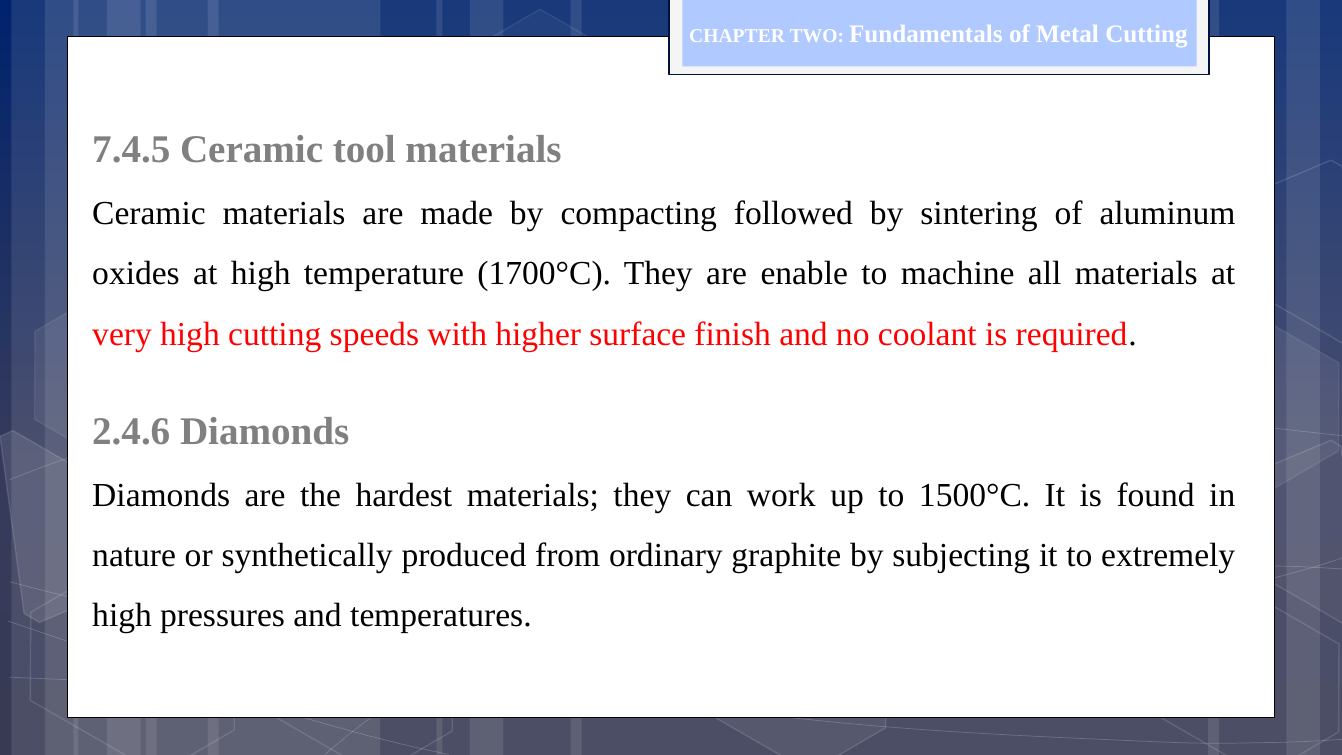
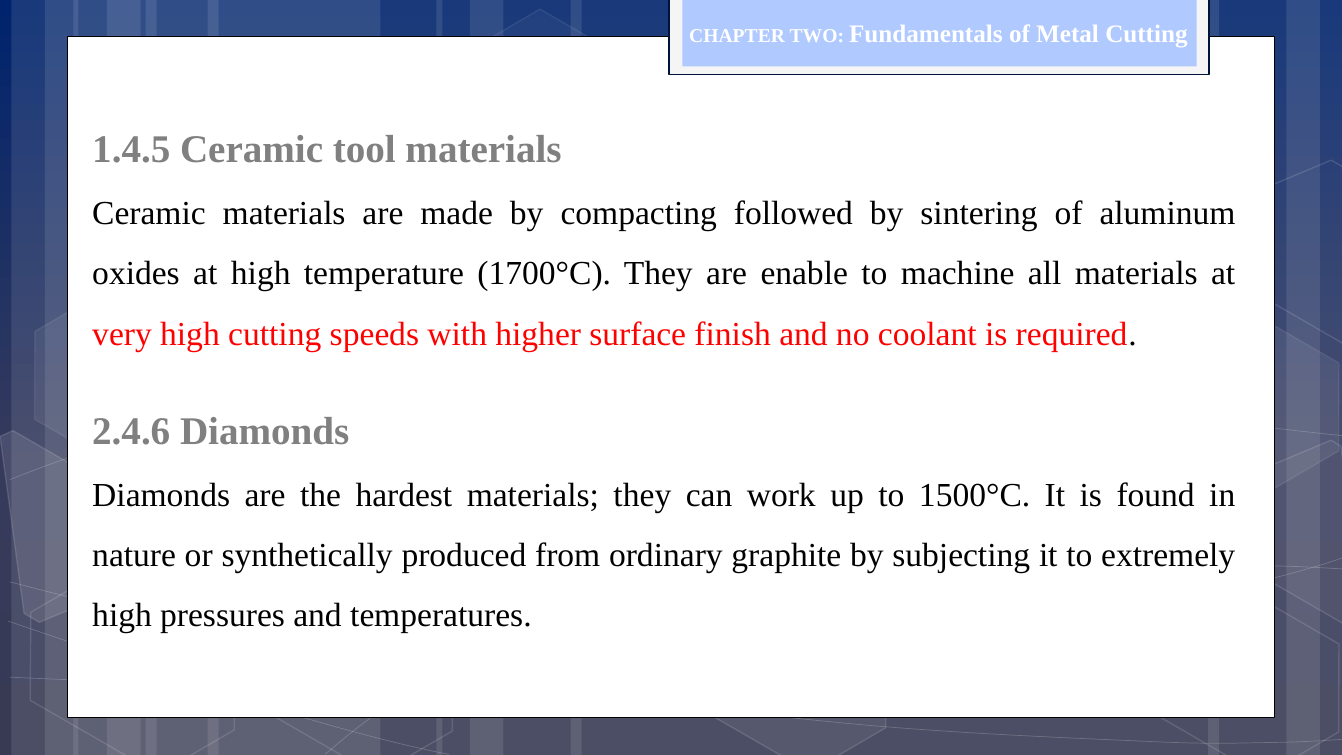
7.4.5: 7.4.5 -> 1.4.5
